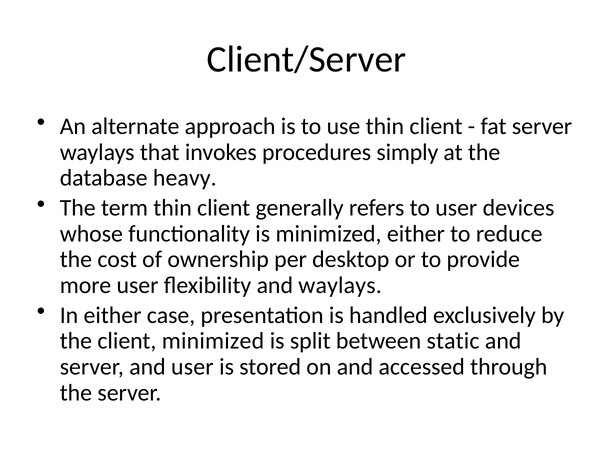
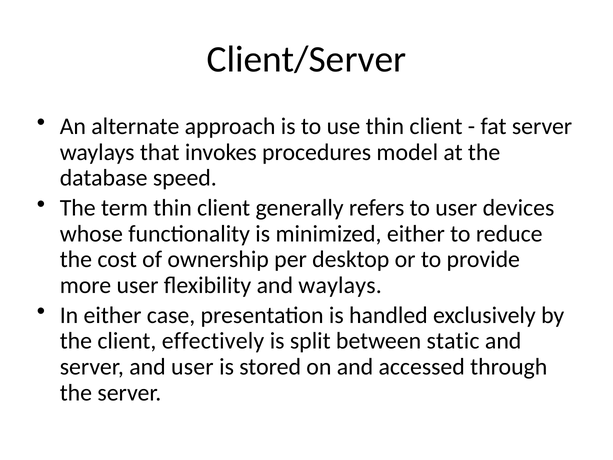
simply: simply -> model
heavy: heavy -> speed
client minimized: minimized -> effectively
